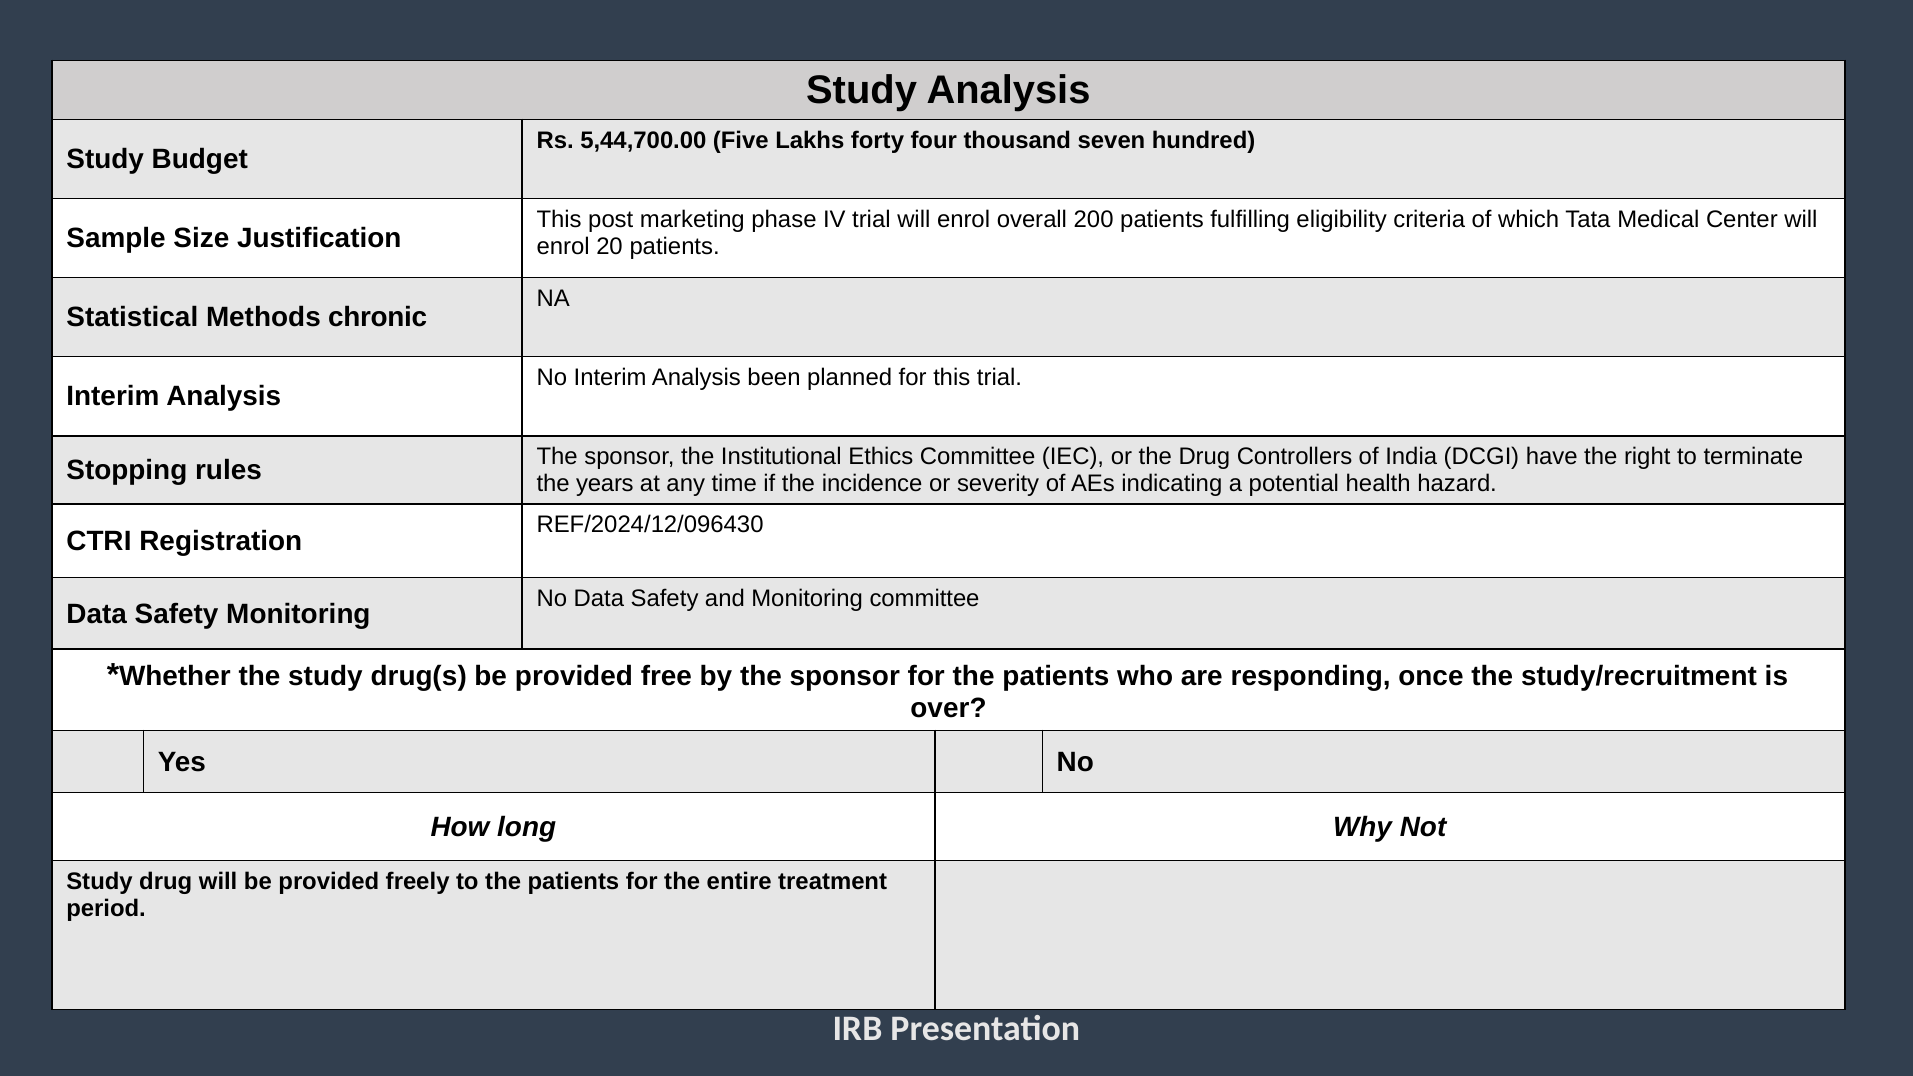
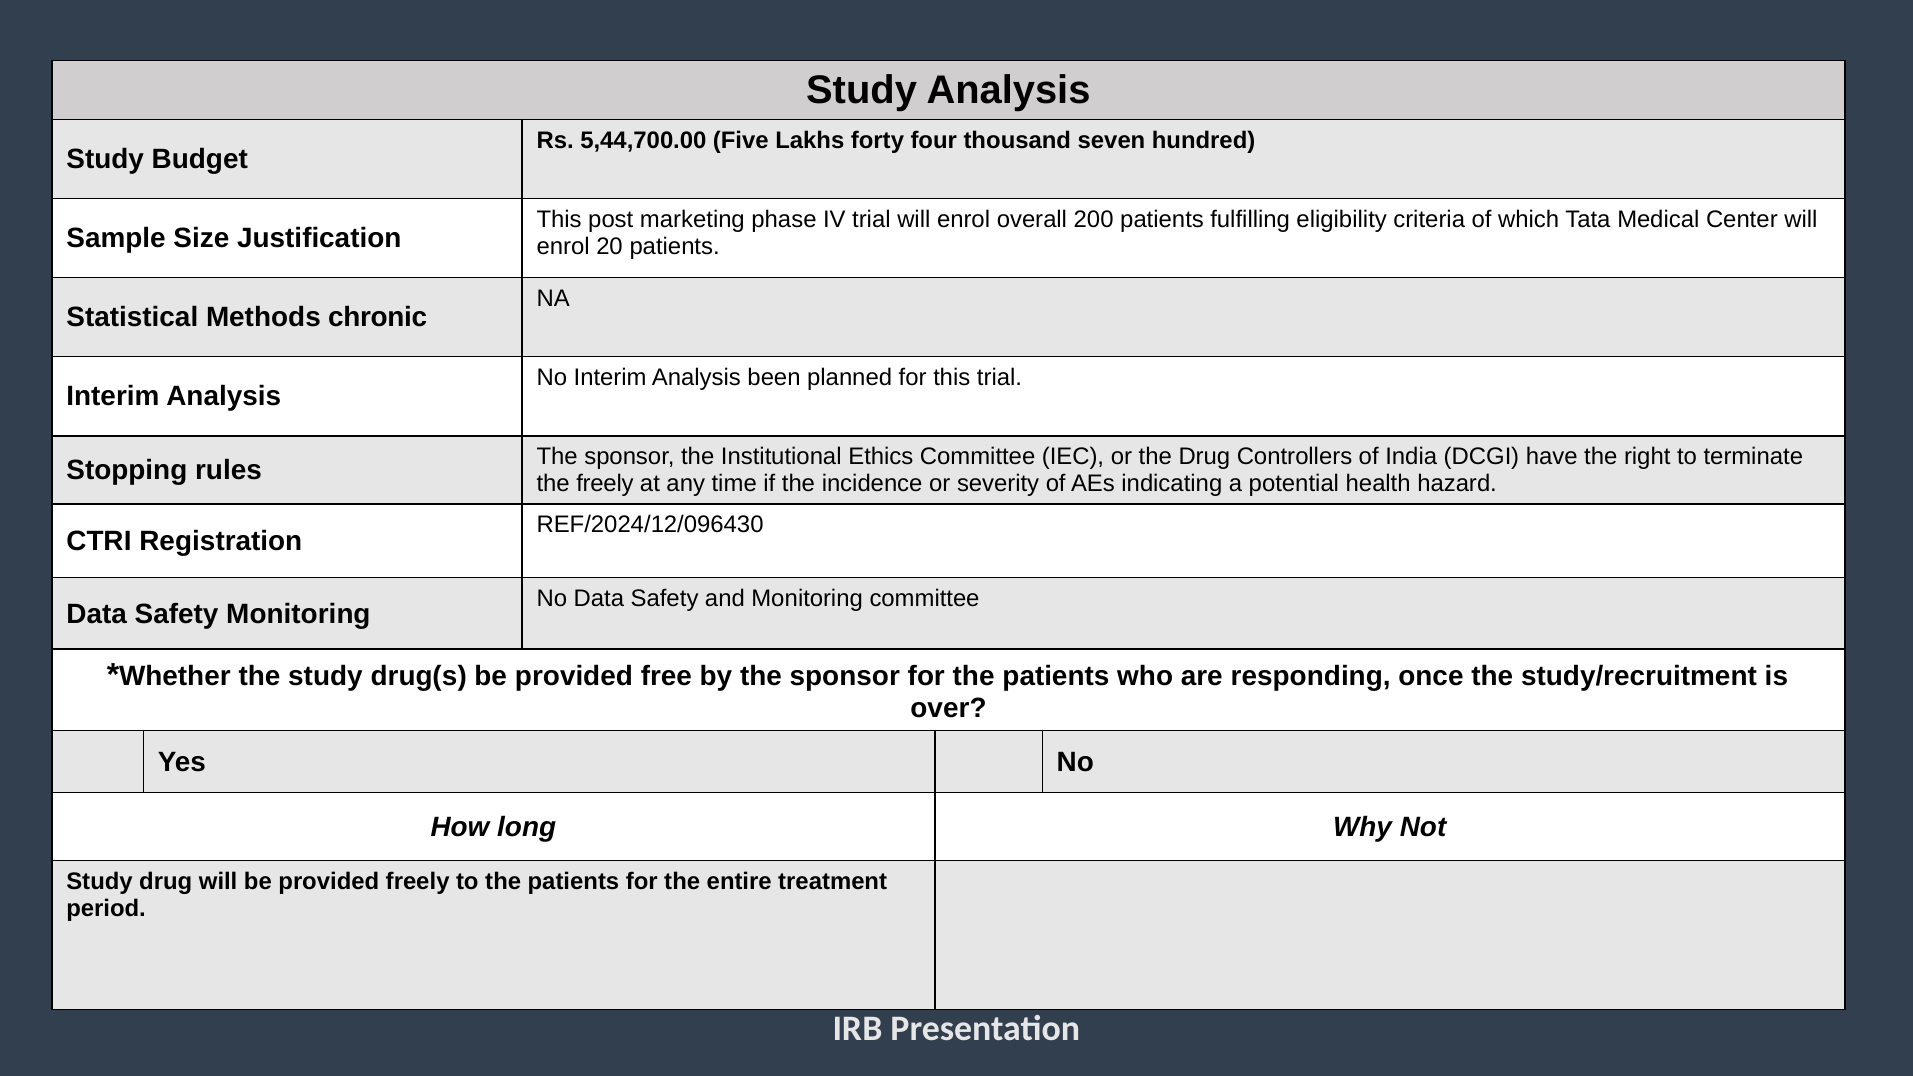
the years: years -> freely
